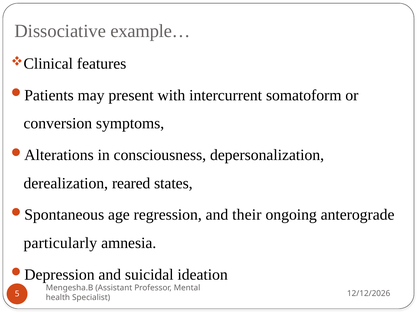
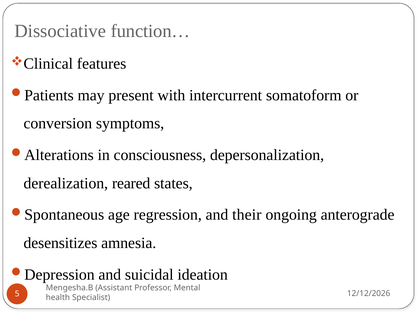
example…: example… -> function…
particularly: particularly -> desensitizes
